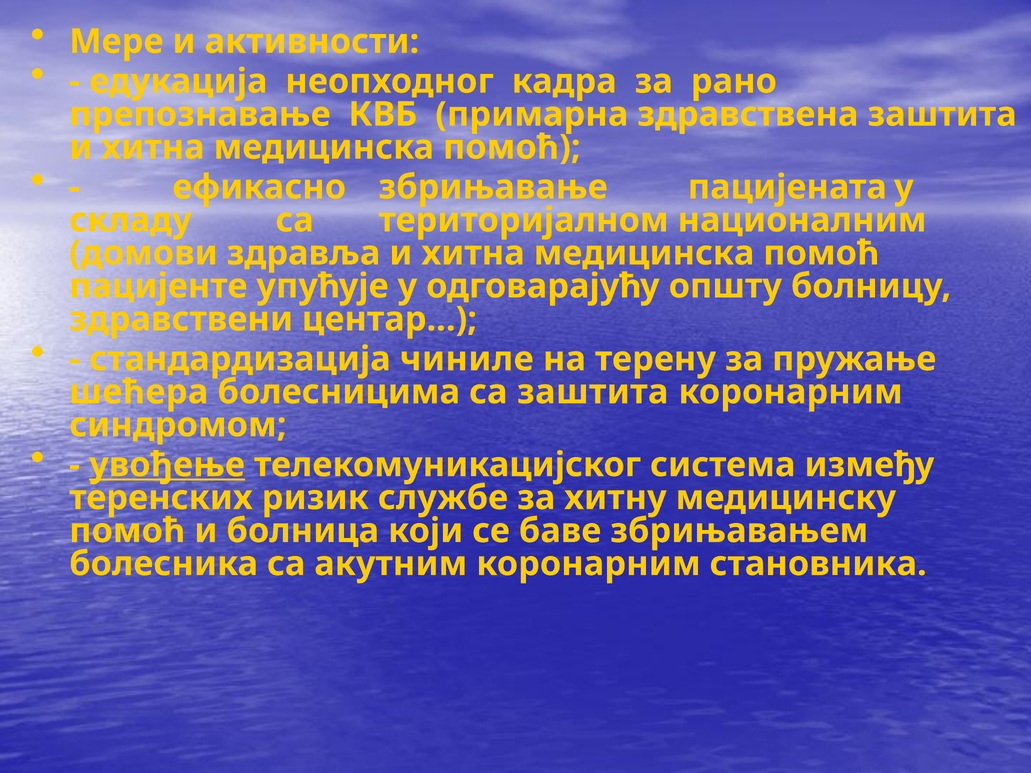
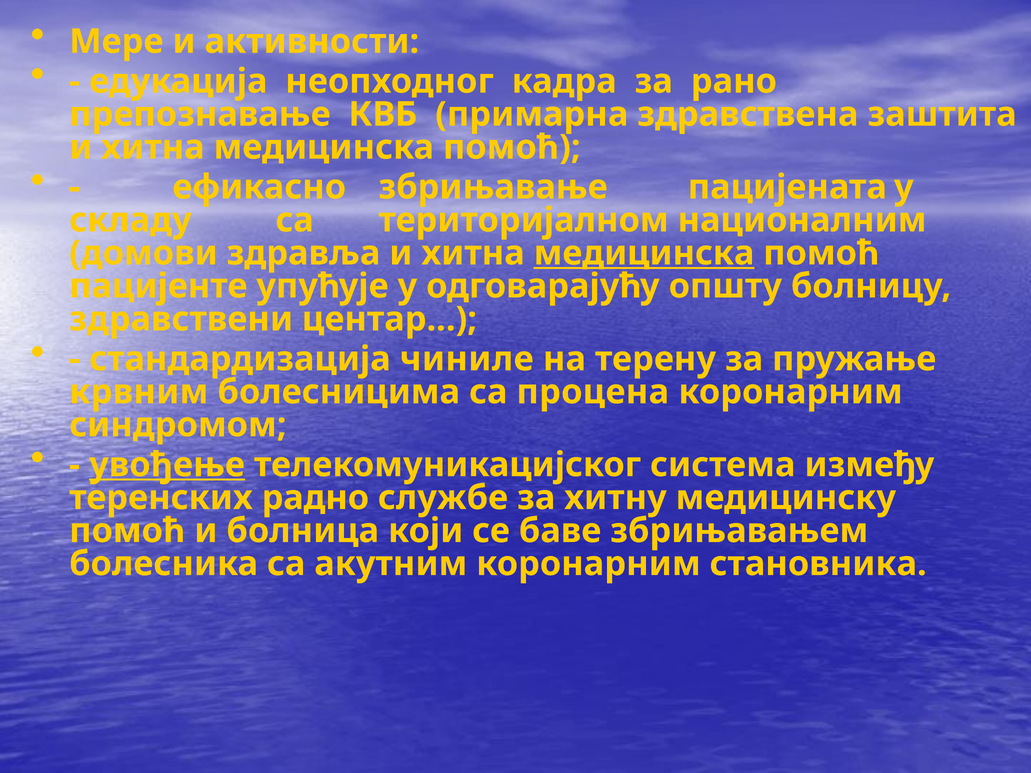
медицинска at (644, 253) underline: none -> present
шећера: шећера -> крвним
са заштита: заштита -> процена
ризик: ризик -> радно
